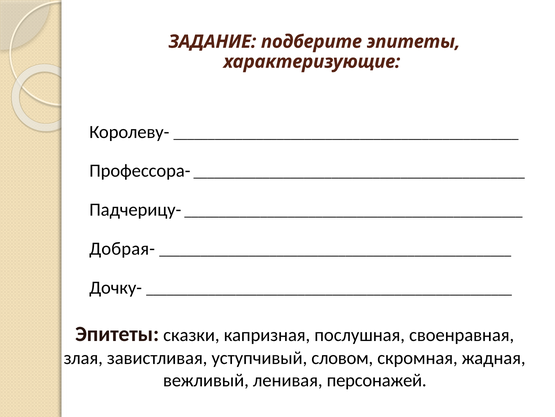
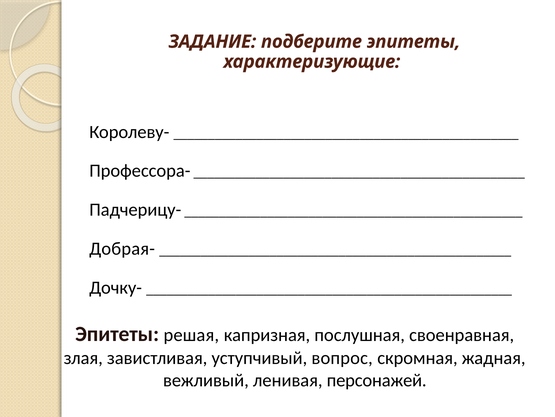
сказки: сказки -> решая
словом: словом -> вопрос
